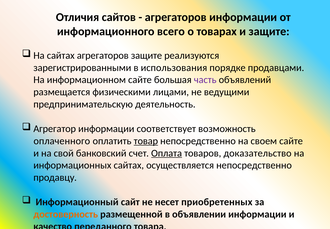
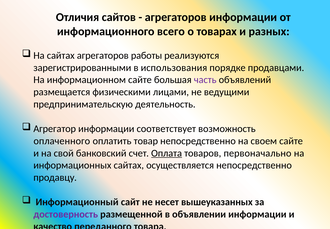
и защите: защите -> разных
агрегаторов защите: защите -> работы
товар underline: present -> none
доказательство: доказательство -> первоначально
приобретенных: приобретенных -> вышеуказанных
достоверность colour: orange -> purple
